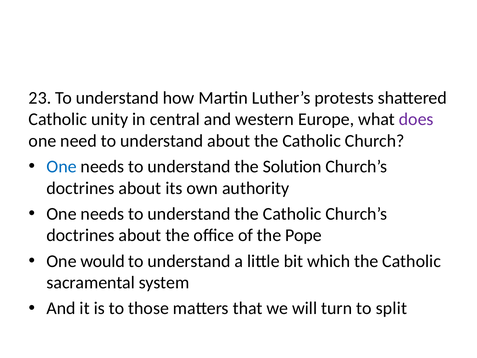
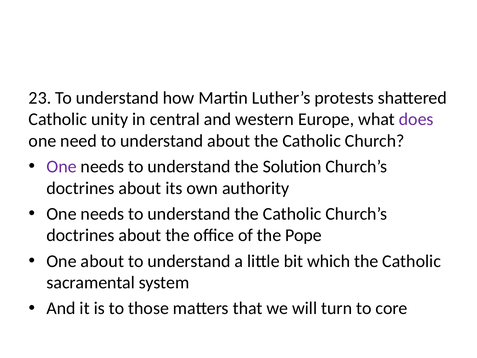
One at (62, 167) colour: blue -> purple
One would: would -> about
split: split -> core
